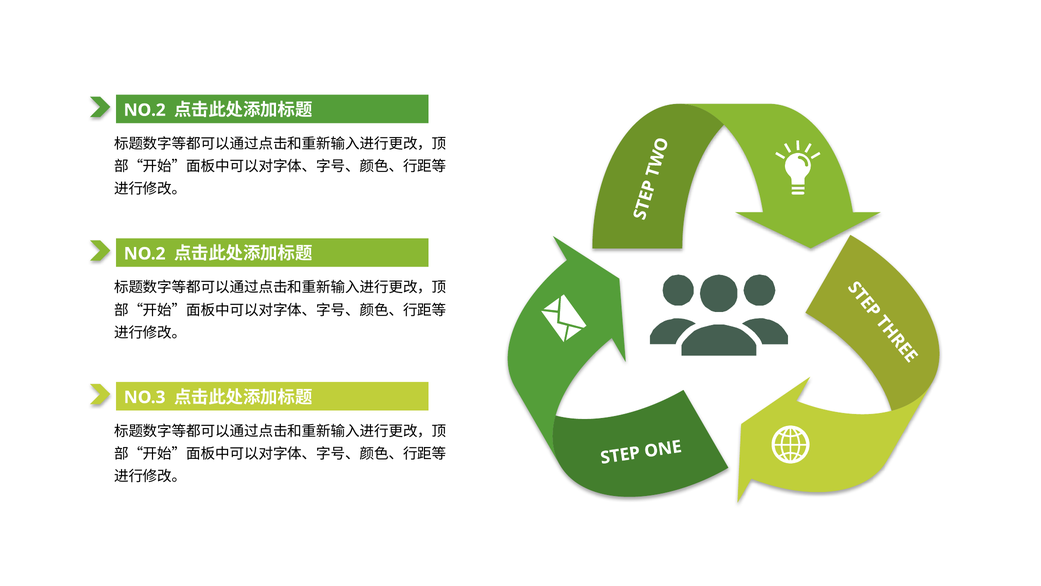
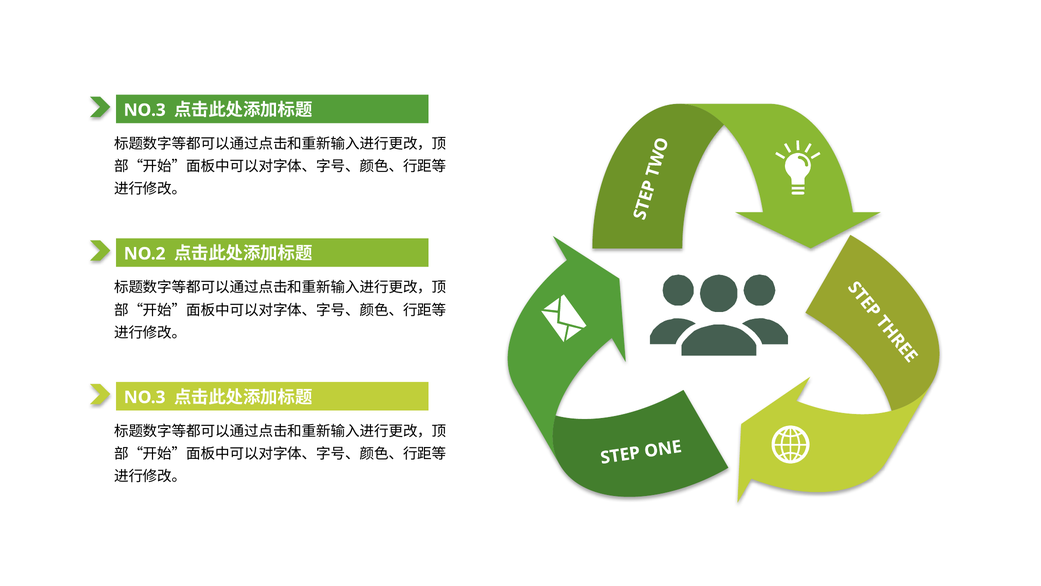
NO.2 at (145, 110): NO.2 -> NO.3
